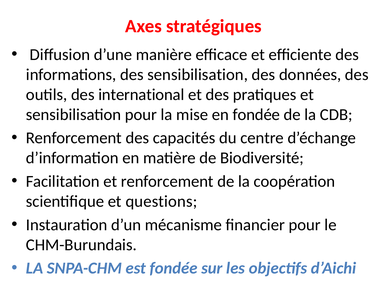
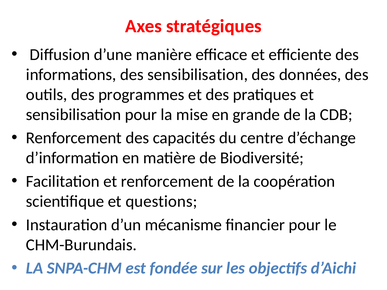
international: international -> programmes
en fondée: fondée -> grande
